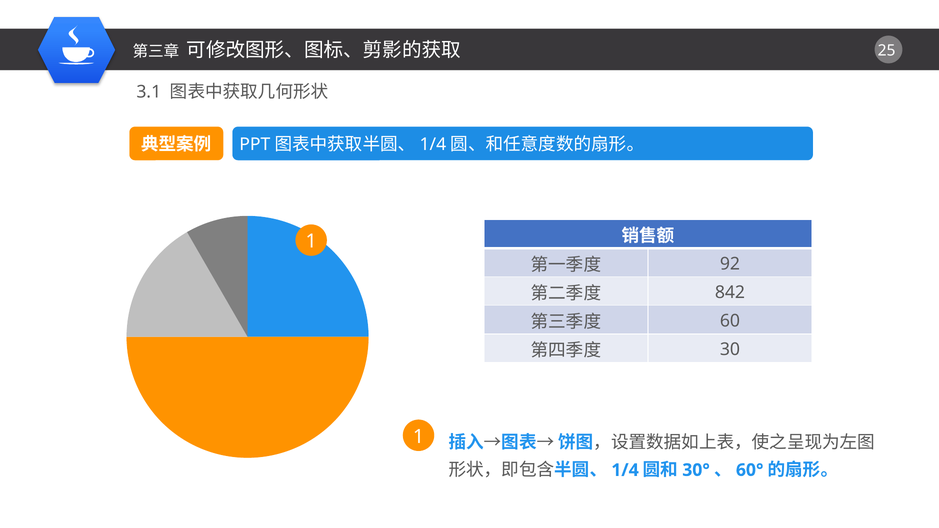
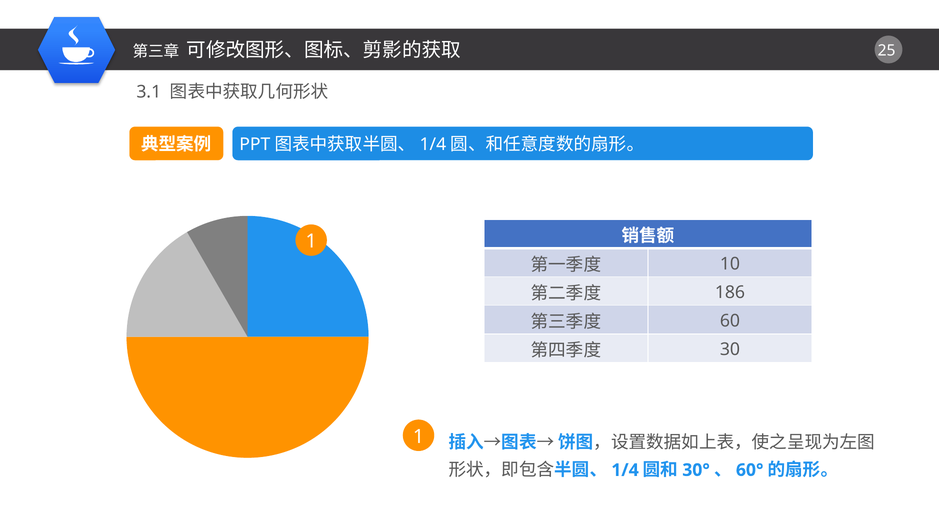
92: 92 -> 10
842: 842 -> 186
